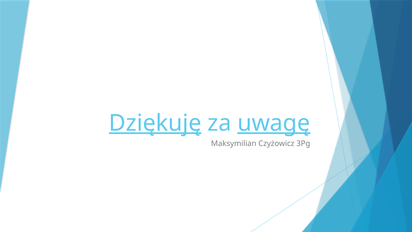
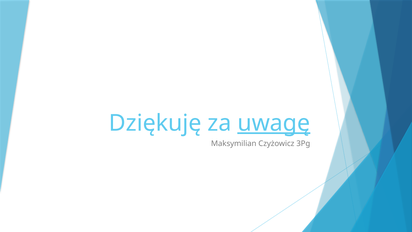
Dziękuję underline: present -> none
